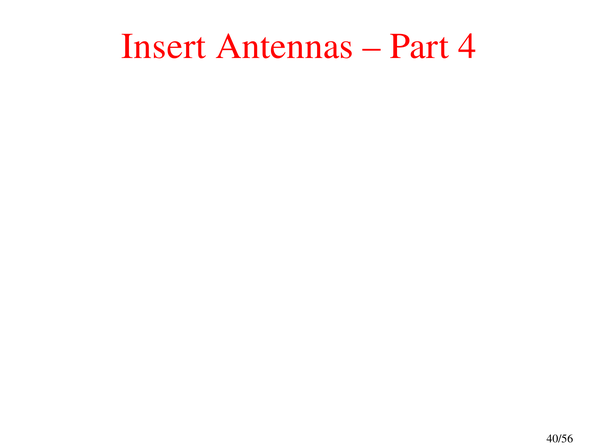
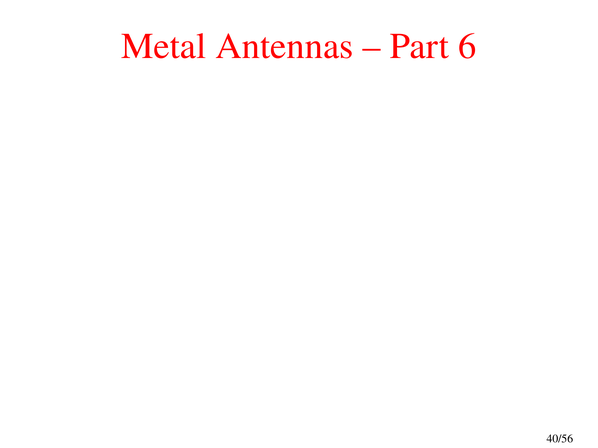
Insert: Insert -> Metal
4: 4 -> 6
